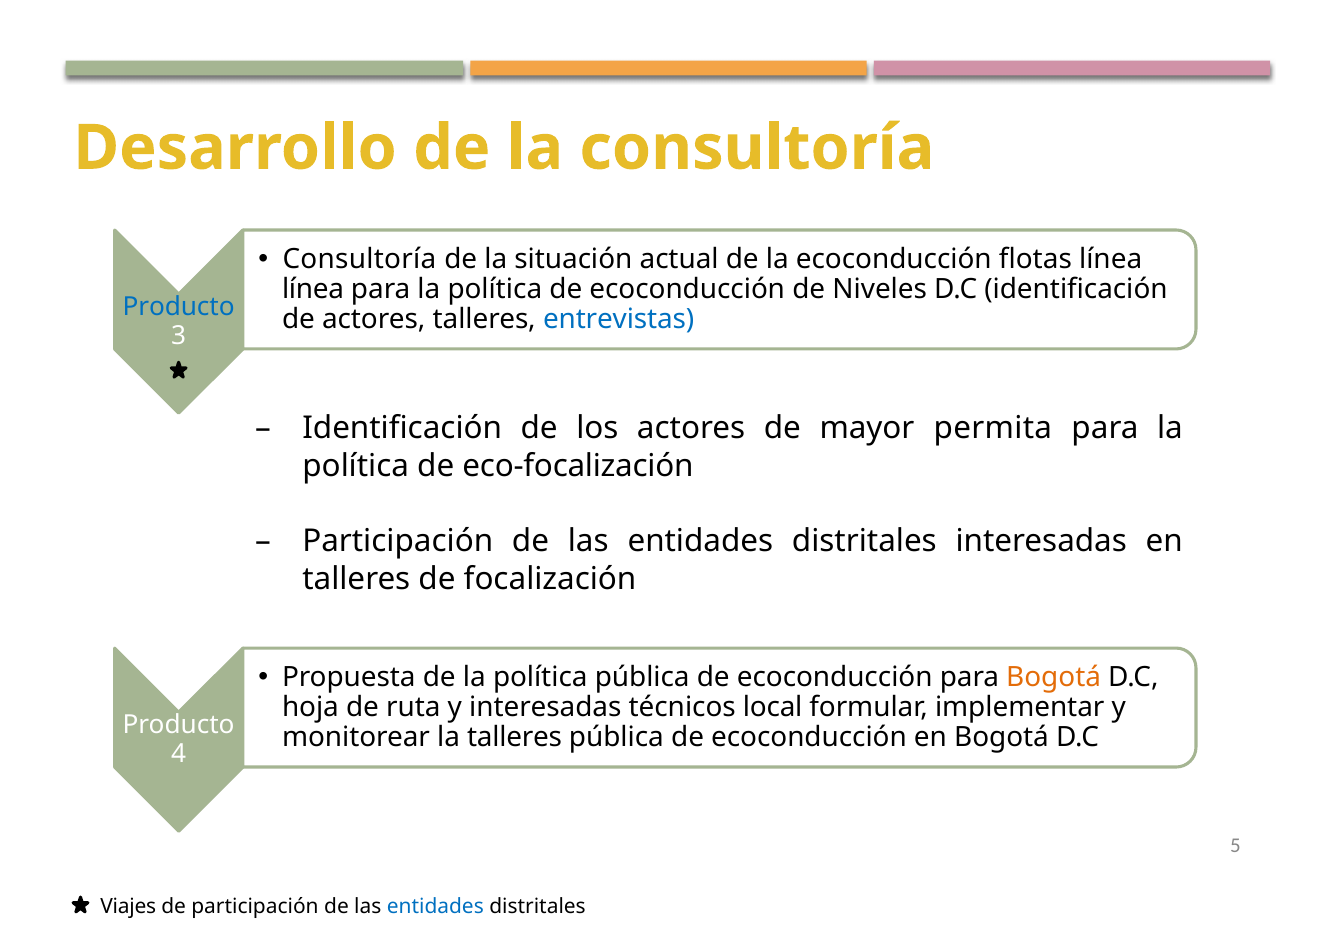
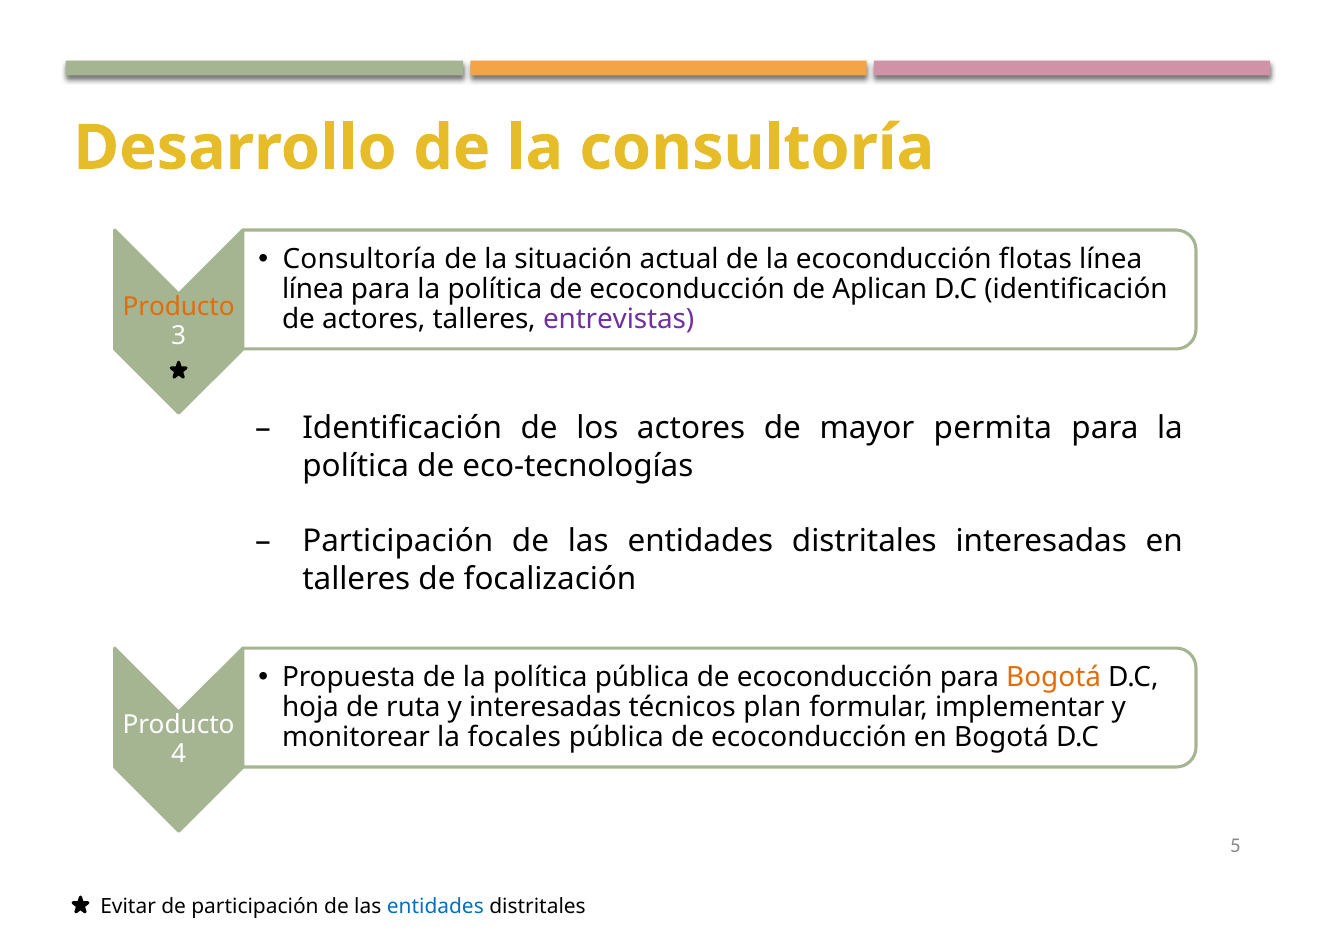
Niveles: Niveles -> Aplican
Producto at (179, 307) colour: blue -> orange
entrevistas colour: blue -> purple
eco-focalización: eco-focalización -> eco-tecnologías
local: local -> plan
la talleres: talleres -> focales
Viajes: Viajes -> Evitar
